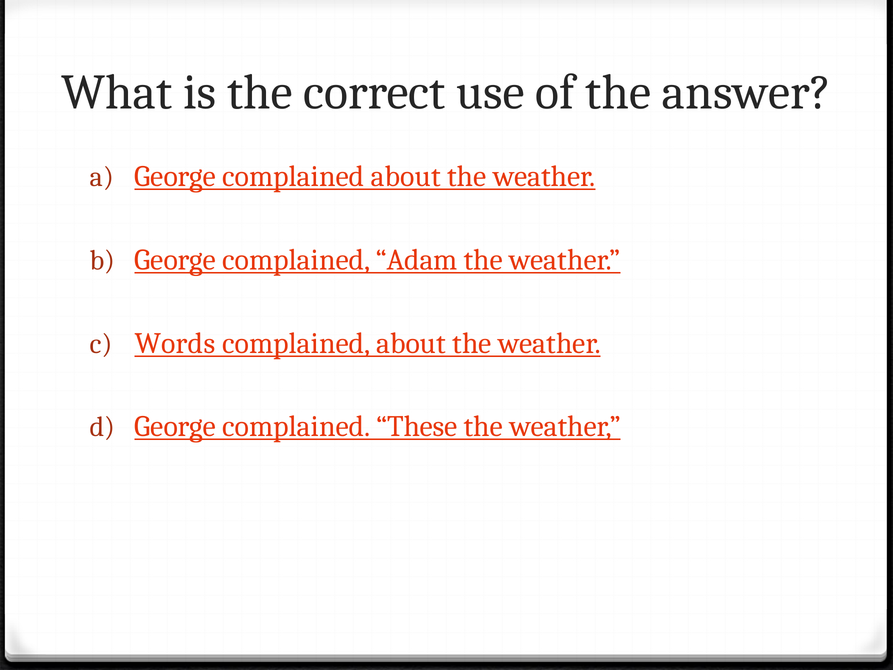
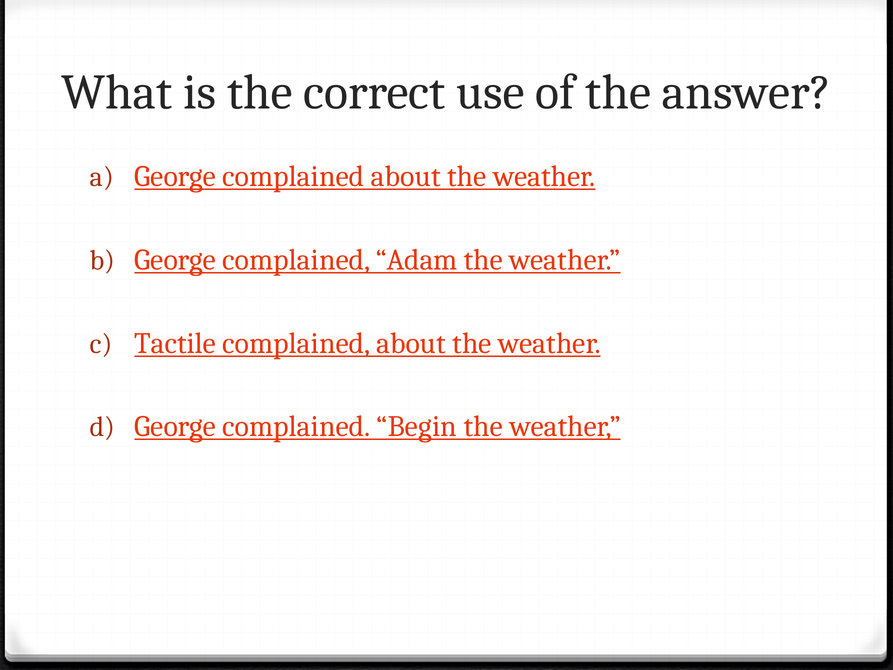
Words: Words -> Tactile
These: These -> Begin
